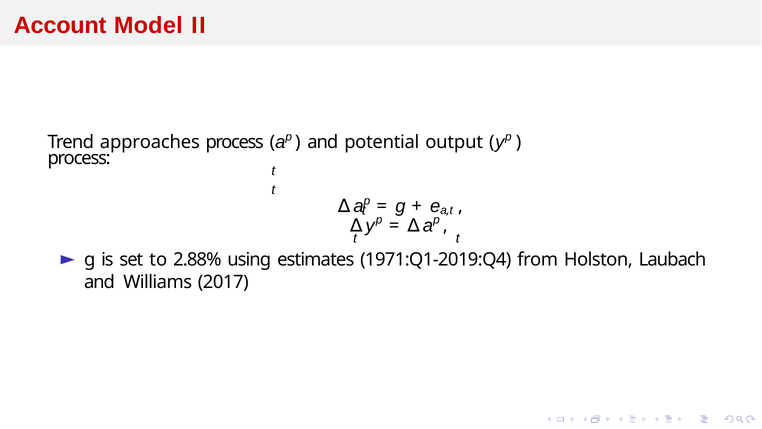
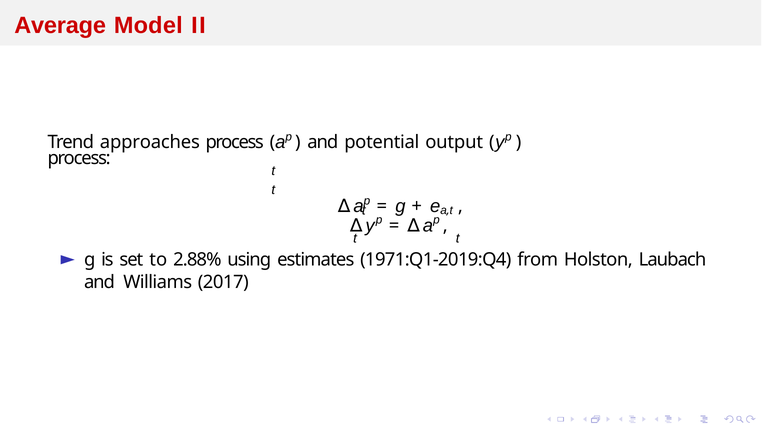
Account: Account -> Average
